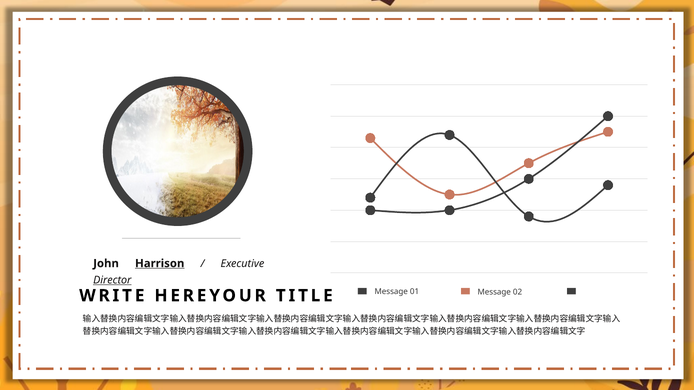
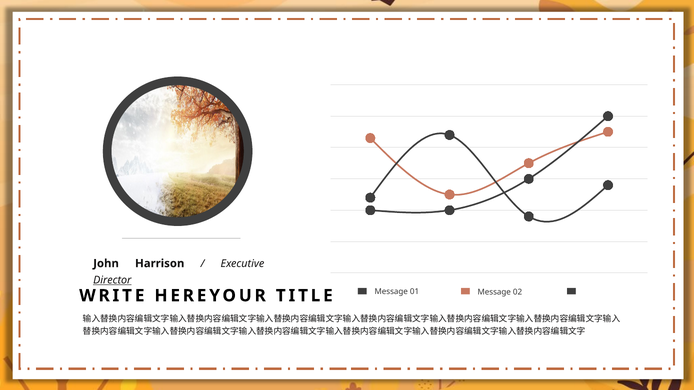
Harrison underline: present -> none
